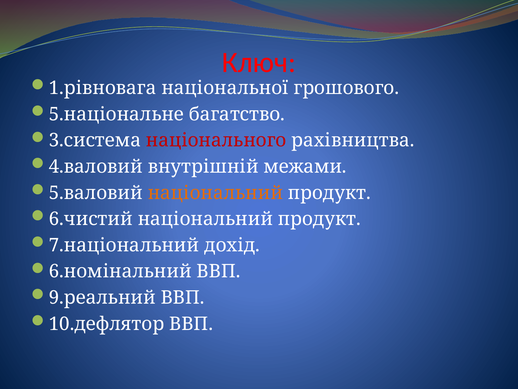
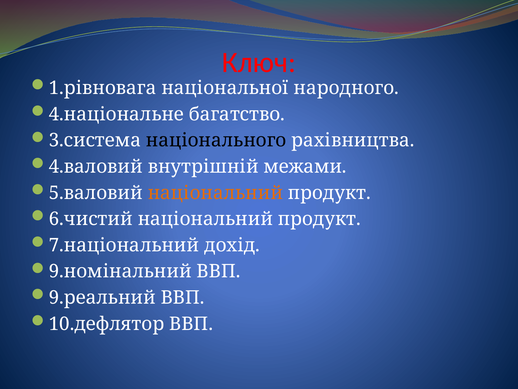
грошового: грошового -> народного
5.національне: 5.національне -> 4.національне
національного colour: red -> black
6.номінальний: 6.номінальний -> 9.номінальний
